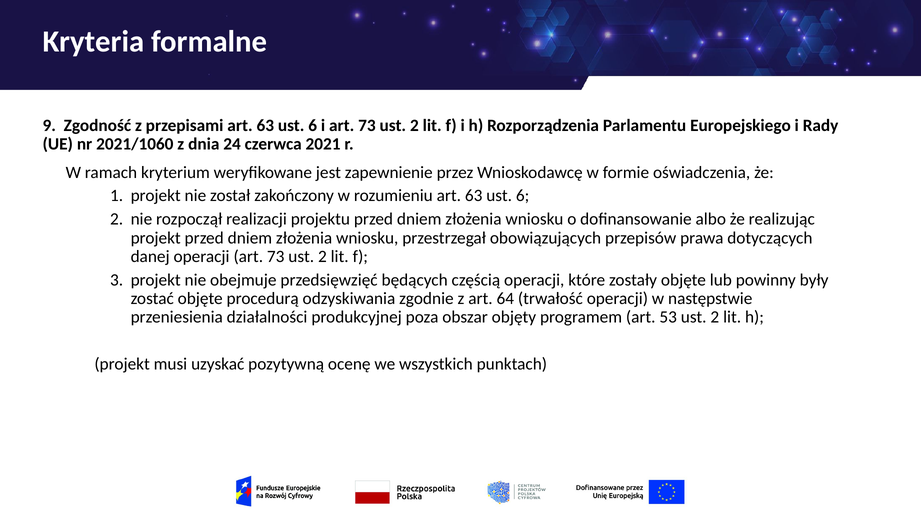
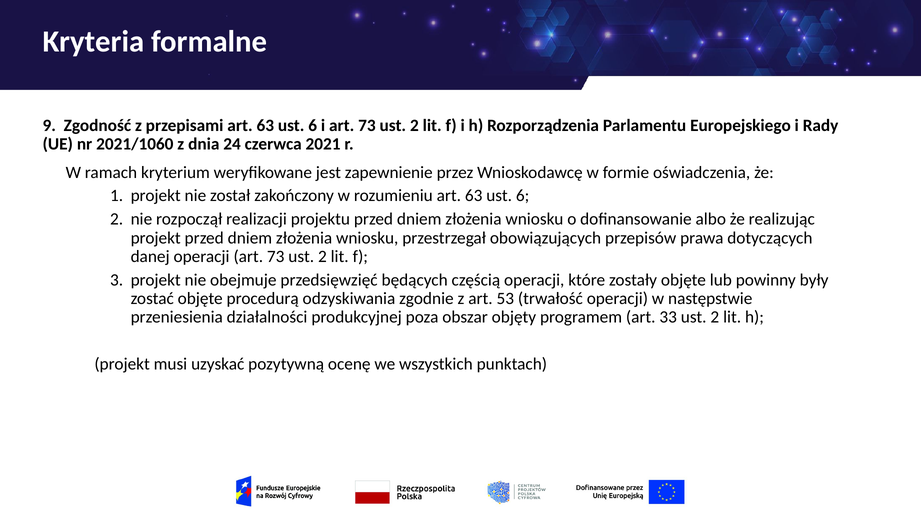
64: 64 -> 53
53: 53 -> 33
